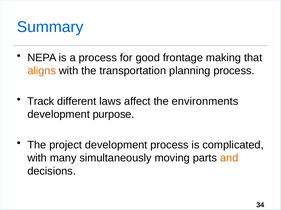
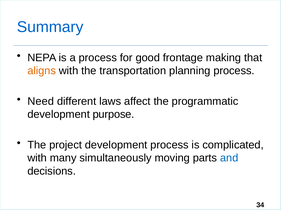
Track: Track -> Need
environments: environments -> programmatic
and colour: orange -> blue
